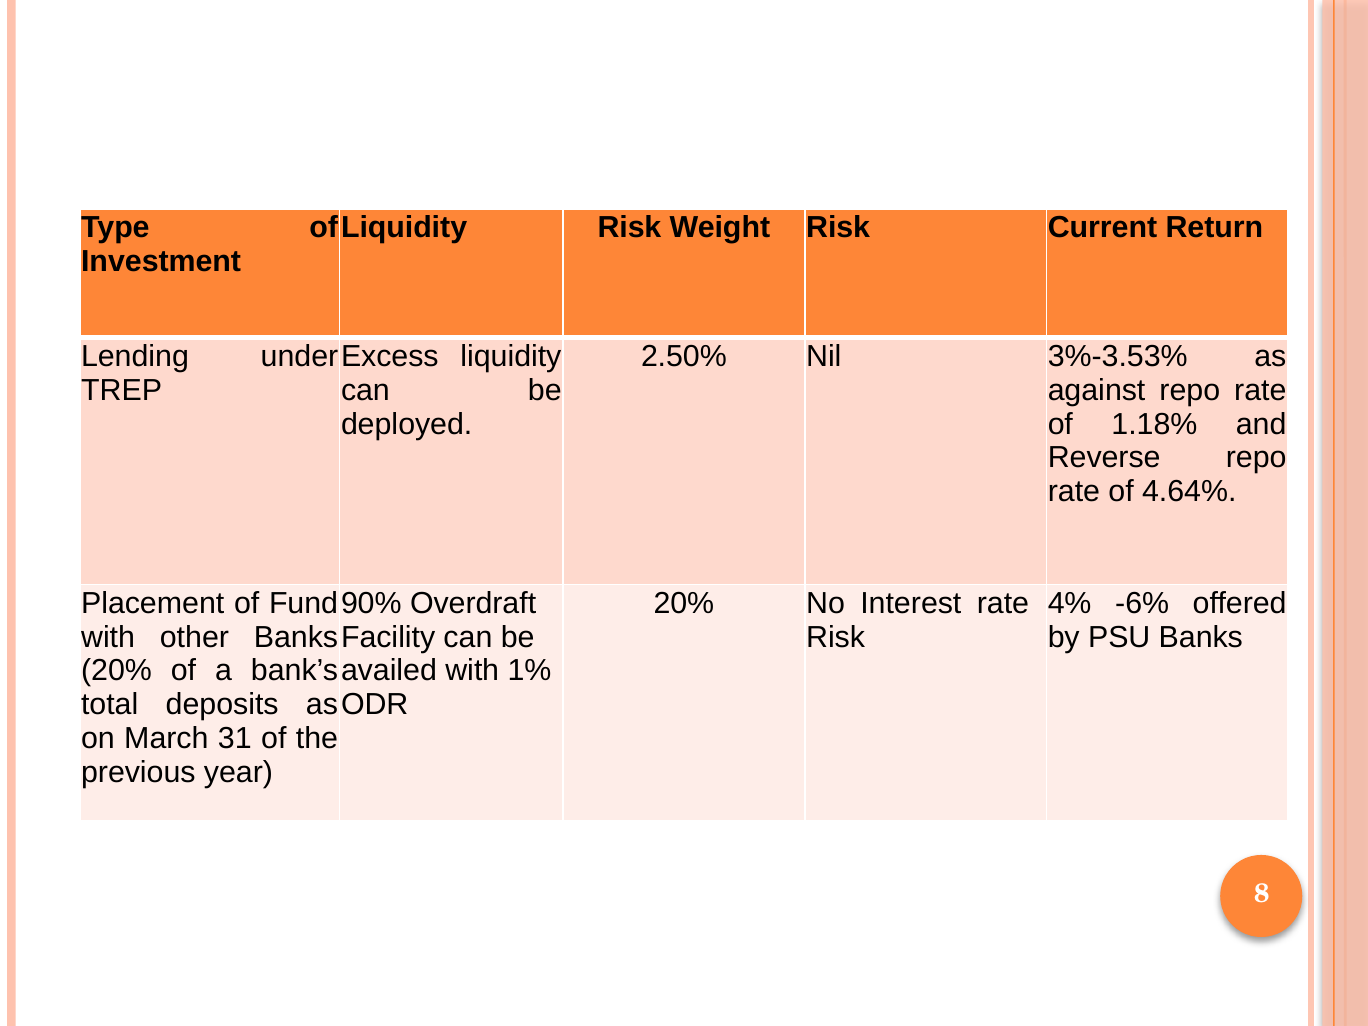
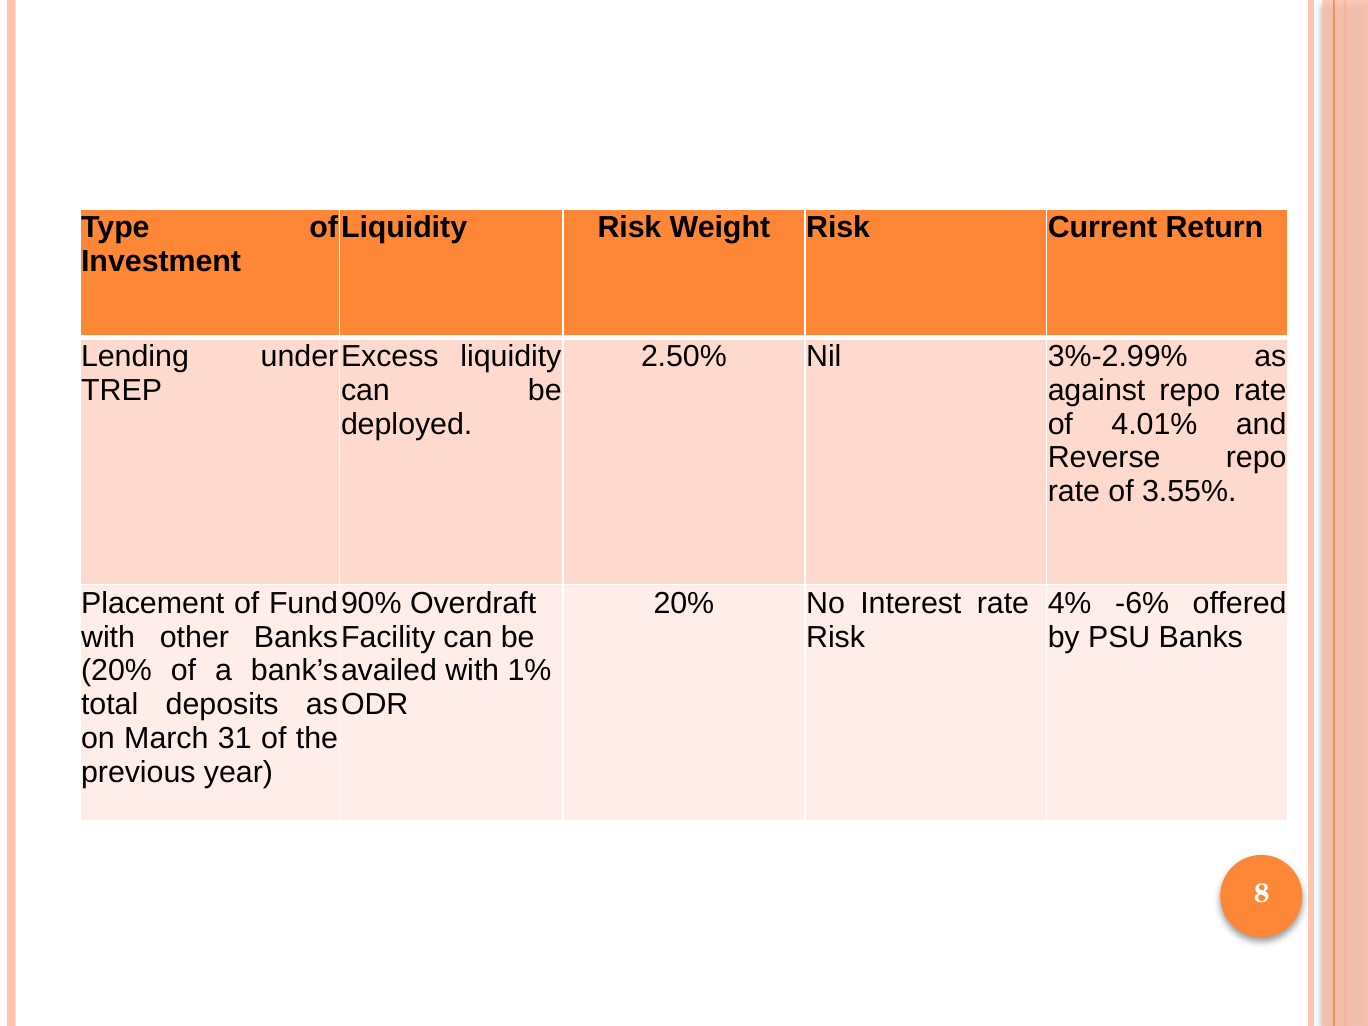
3%-3.53%: 3%-3.53% -> 3%-2.99%
1.18%: 1.18% -> 4.01%
4.64%: 4.64% -> 3.55%
